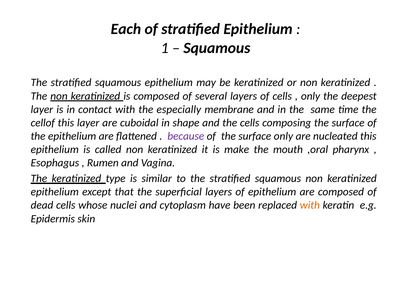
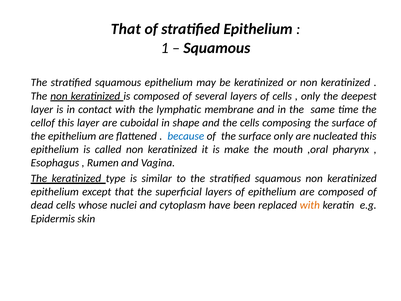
Each at (126, 29): Each -> That
especially: especially -> lymphatic
because colour: purple -> blue
